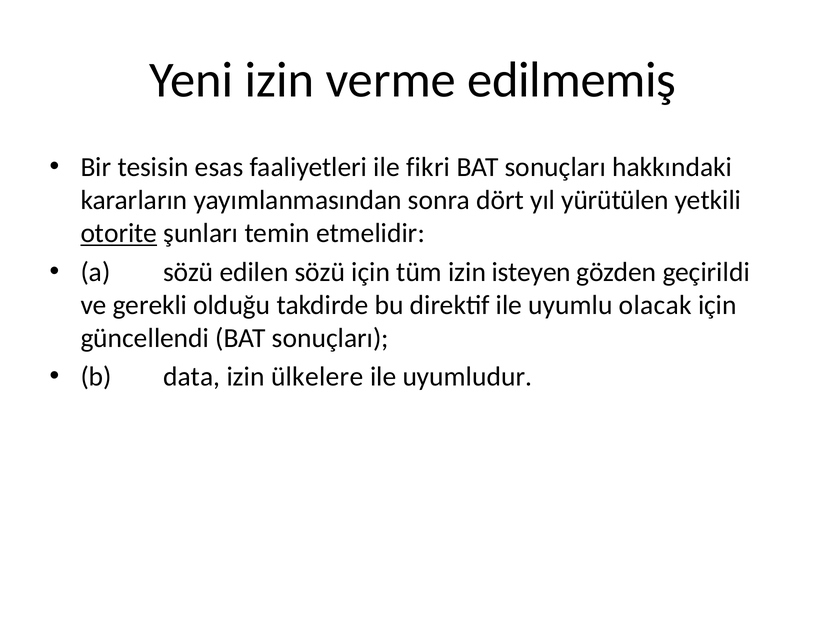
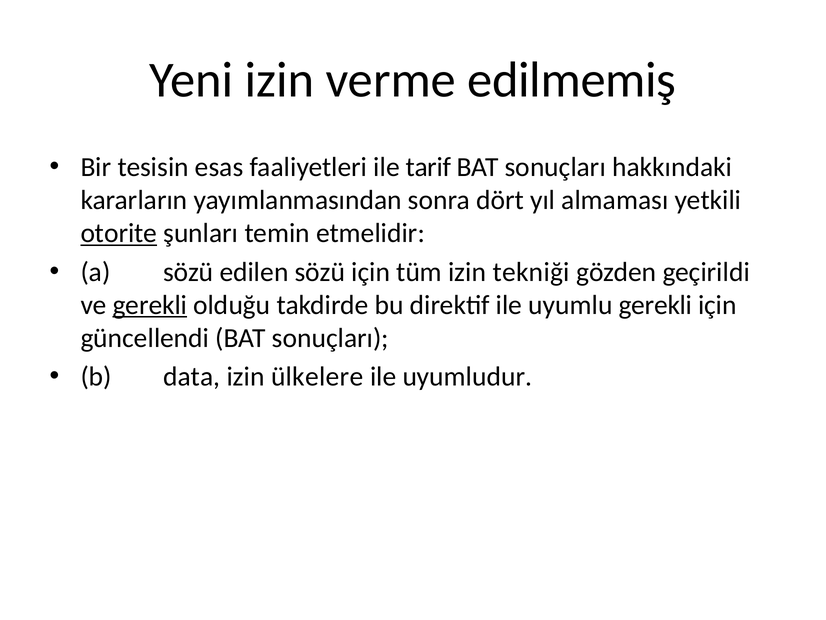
fikri: fikri -> tarif
yürütülen: yürütülen -> almaması
isteyen: isteyen -> tekniği
gerekli at (150, 305) underline: none -> present
uyumlu olacak: olacak -> gerekli
